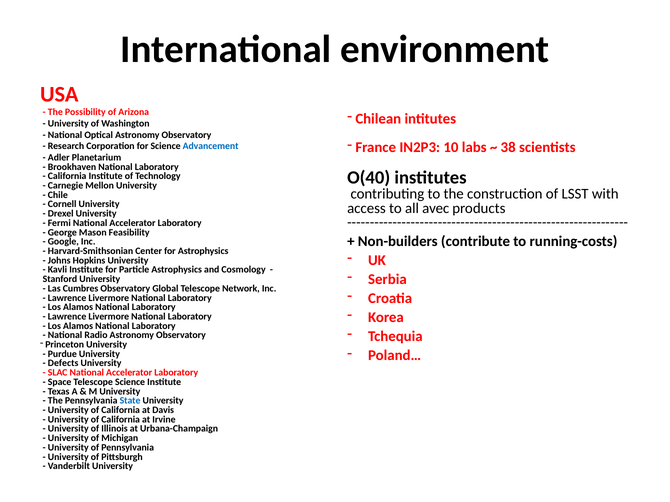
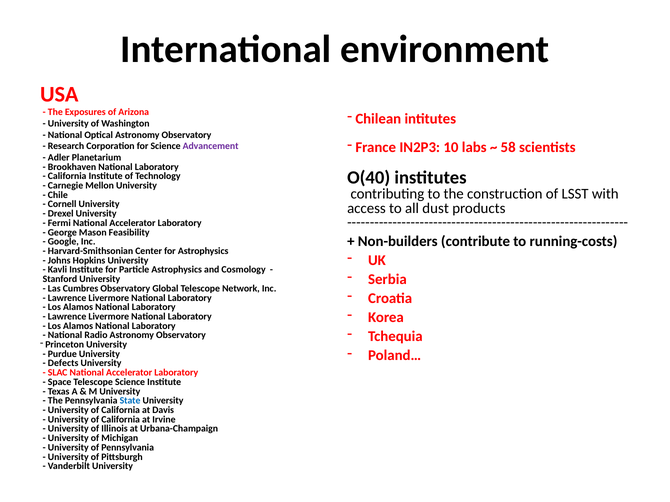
Possibility: Possibility -> Exposures
38: 38 -> 58
Advancement colour: blue -> purple
avec: avec -> dust
